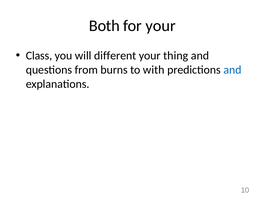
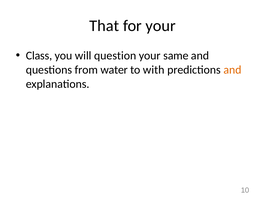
Both: Both -> That
different: different -> question
thing: thing -> same
burns: burns -> water
and at (232, 70) colour: blue -> orange
